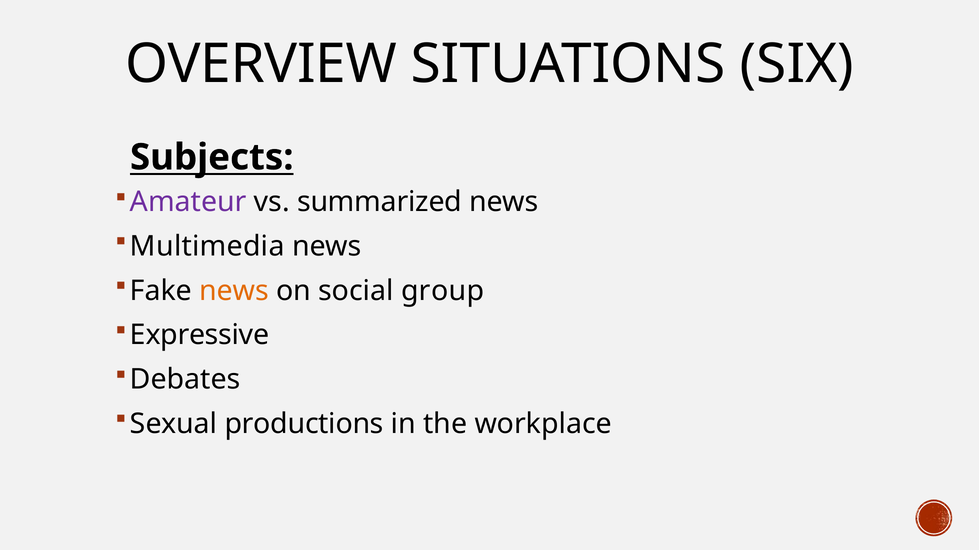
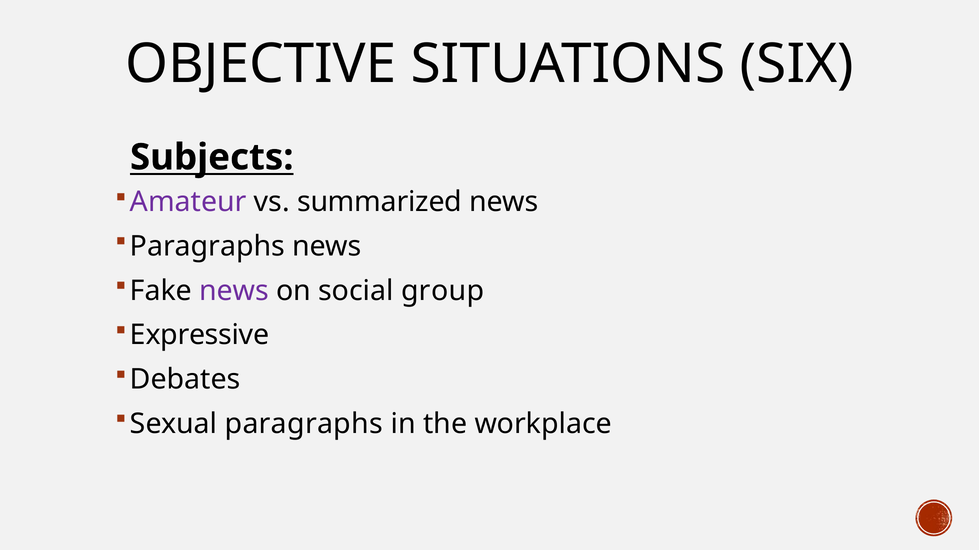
OVERVIEW: OVERVIEW -> OBJECTIVE
Multimedia at (207, 247): Multimedia -> Paragraphs
news at (234, 291) colour: orange -> purple
Sexual productions: productions -> paragraphs
